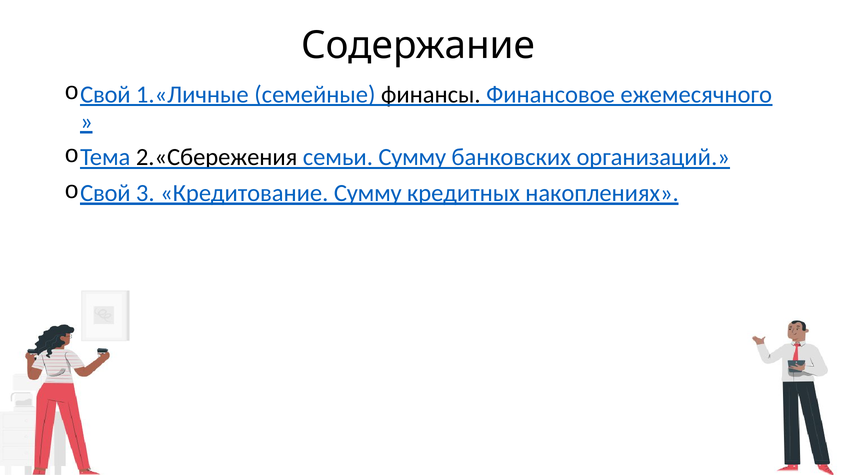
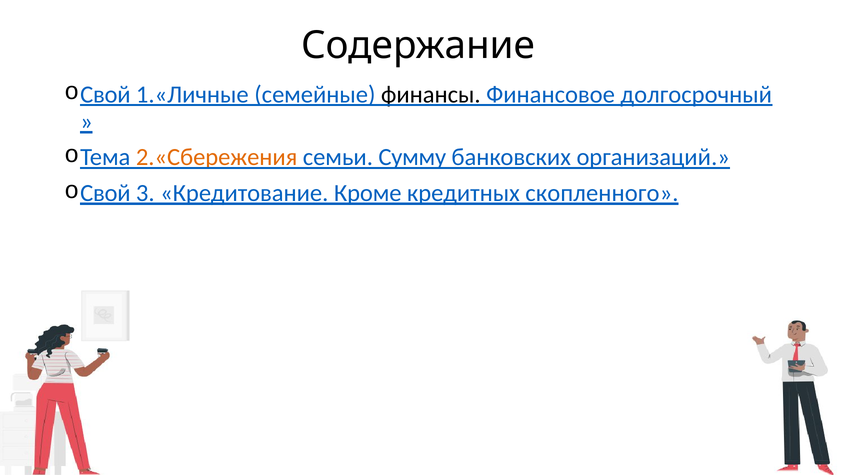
ежемесячного: ежемесячного -> долгосрочный
2.«Сбережения colour: black -> orange
Кредитование Сумму: Сумму -> Кроме
накоплениях: накоплениях -> скопленного
